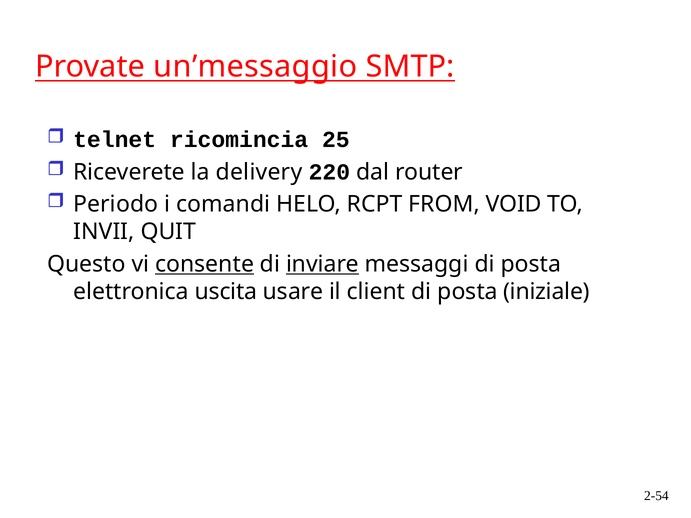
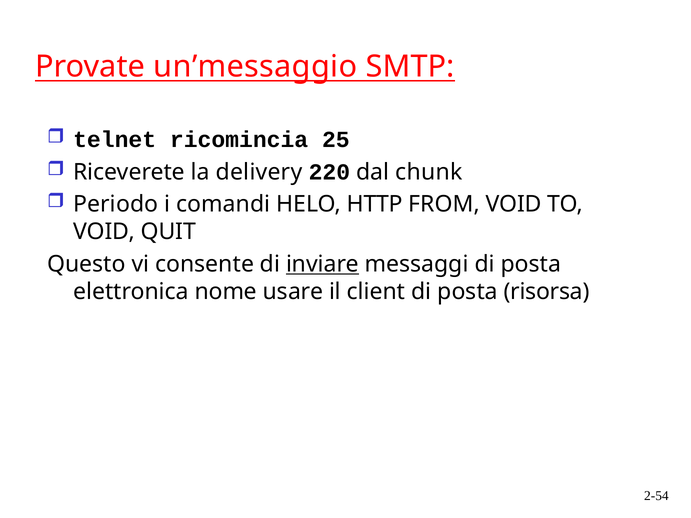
router: router -> chunk
RCPT: RCPT -> HTTP
INVII at (104, 232): INVII -> VOID
consente underline: present -> none
uscita: uscita -> nome
iniziale: iniziale -> risorsa
